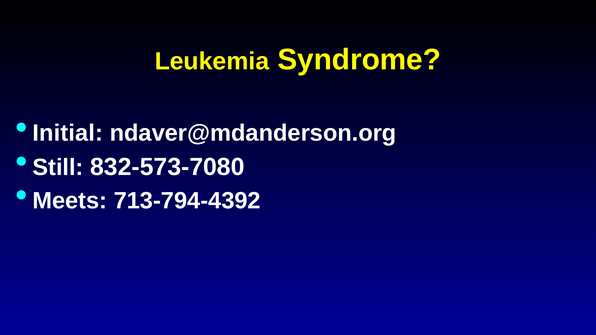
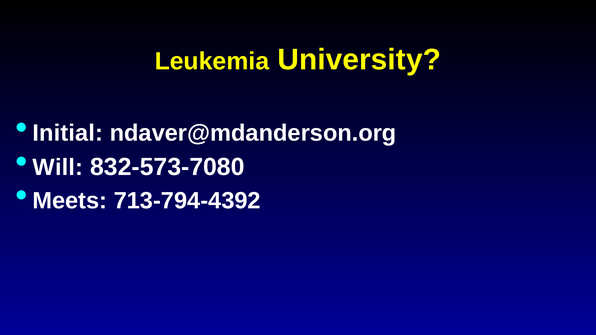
Syndrome: Syndrome -> University
Still: Still -> Will
